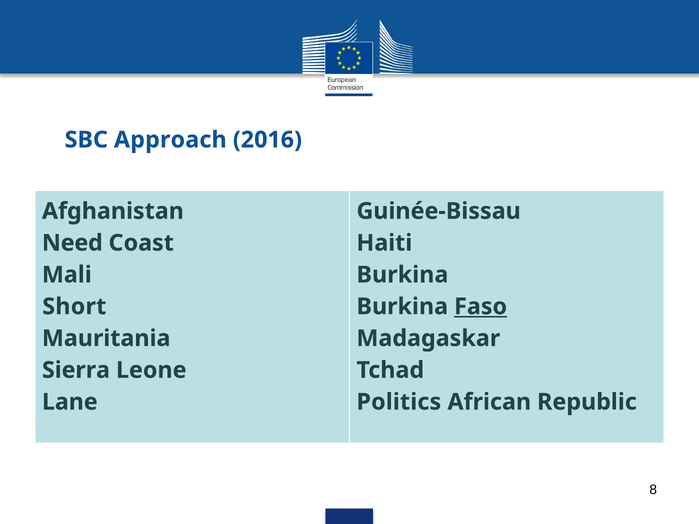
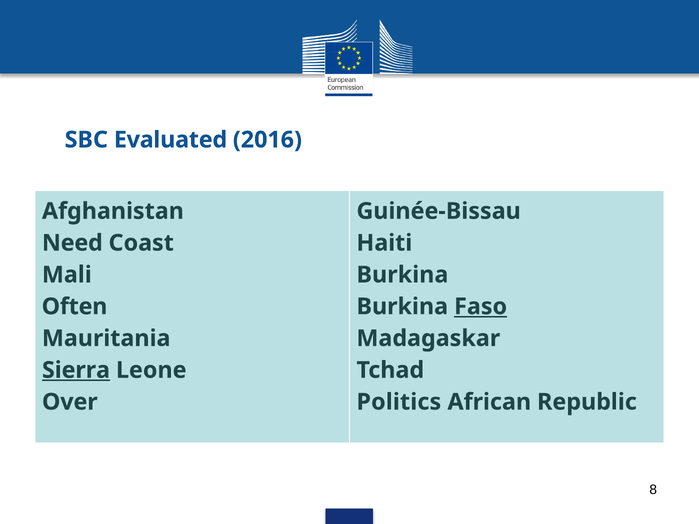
Approach: Approach -> Evaluated
Short: Short -> Often
Sierra underline: none -> present
Lane: Lane -> Over
